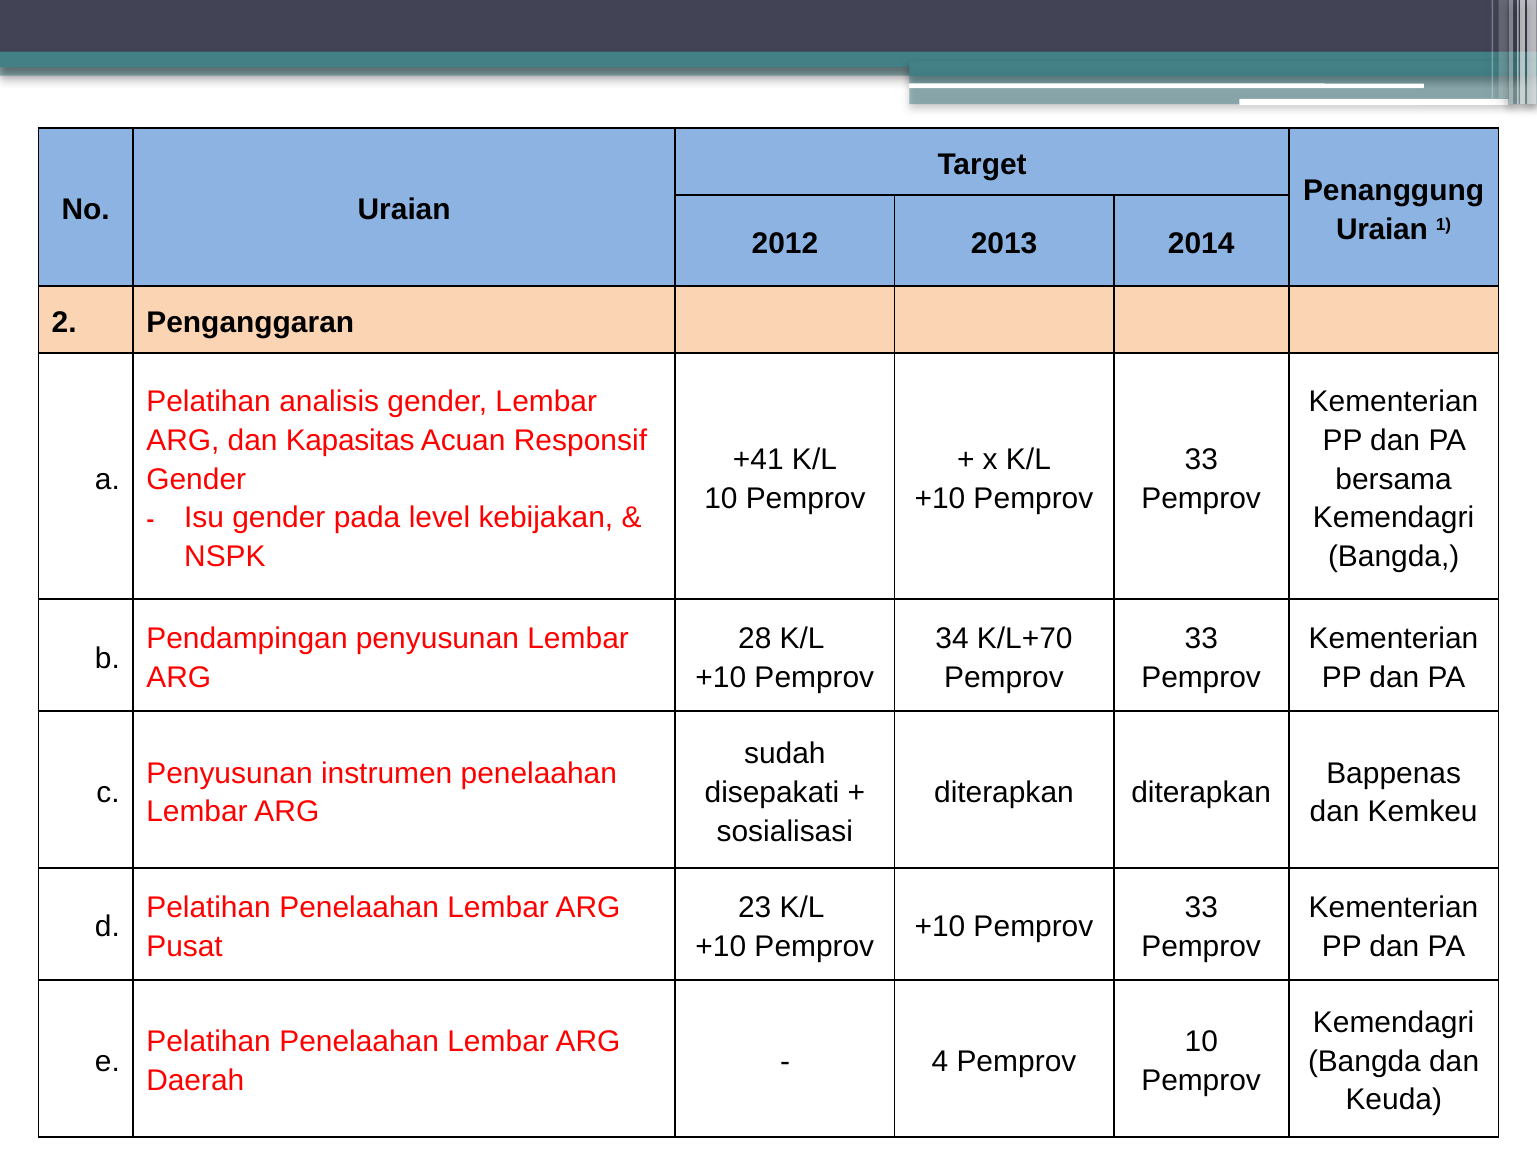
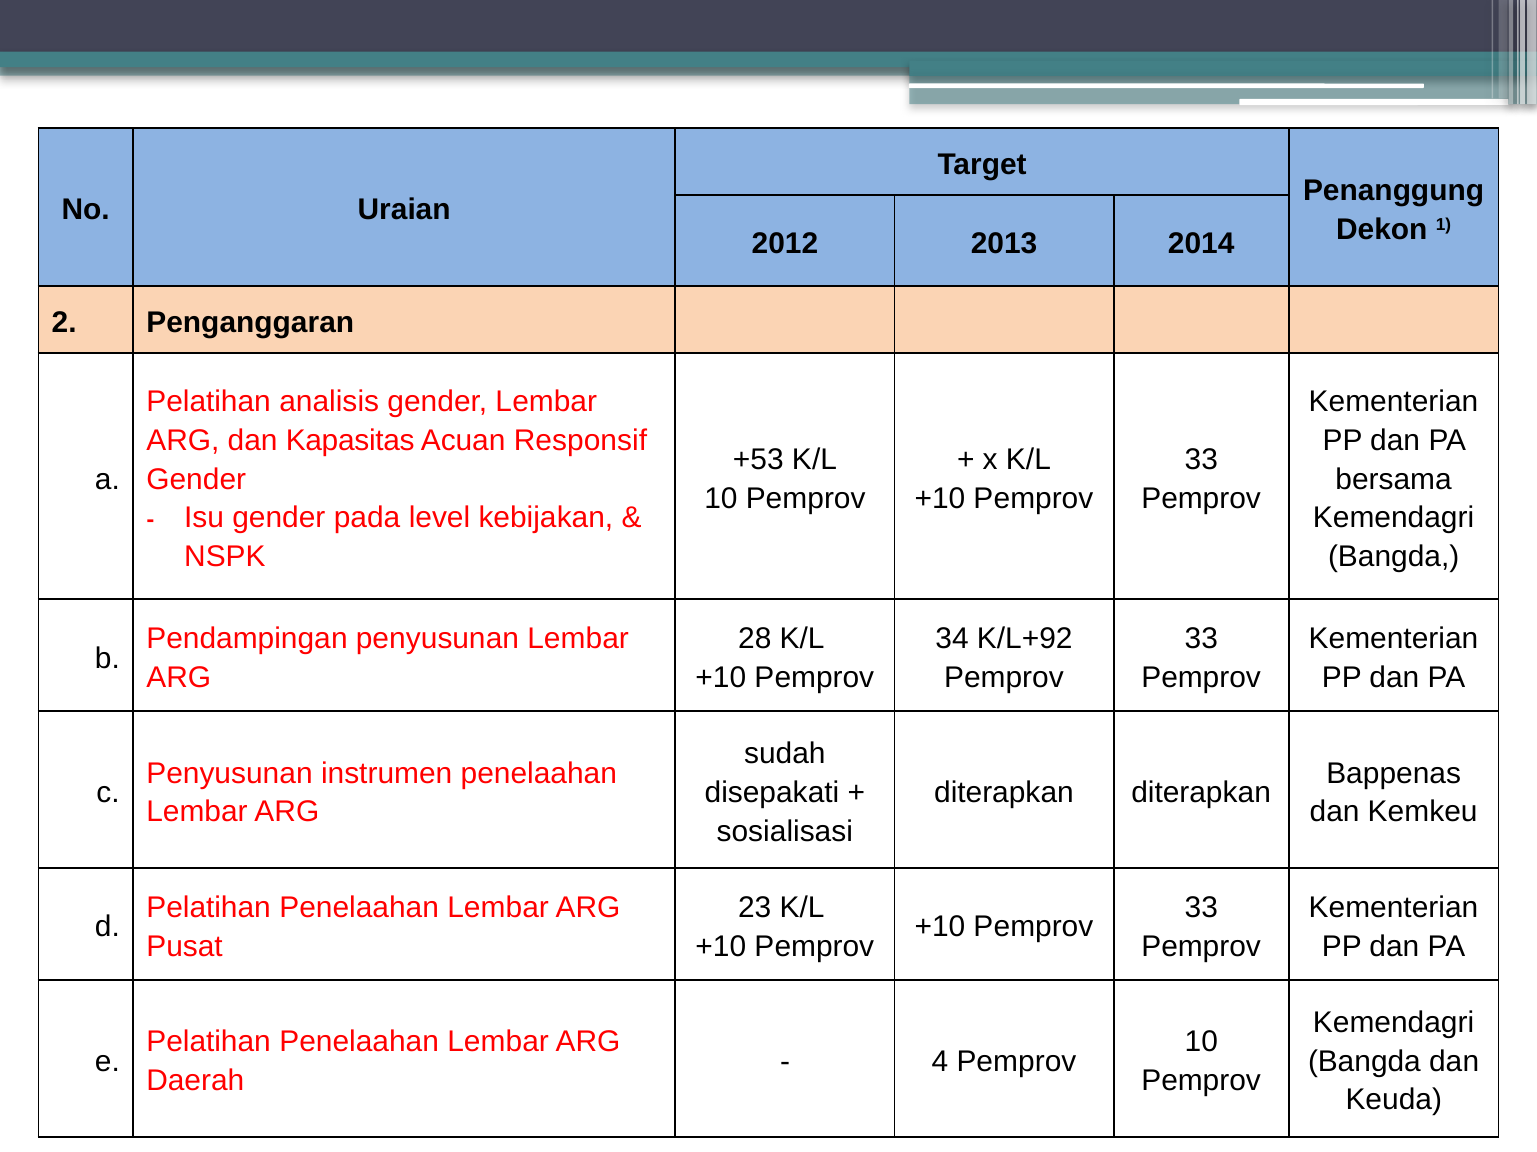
Uraian at (1382, 229): Uraian -> Dekon
+41: +41 -> +53
K/L+70: K/L+70 -> K/L+92
